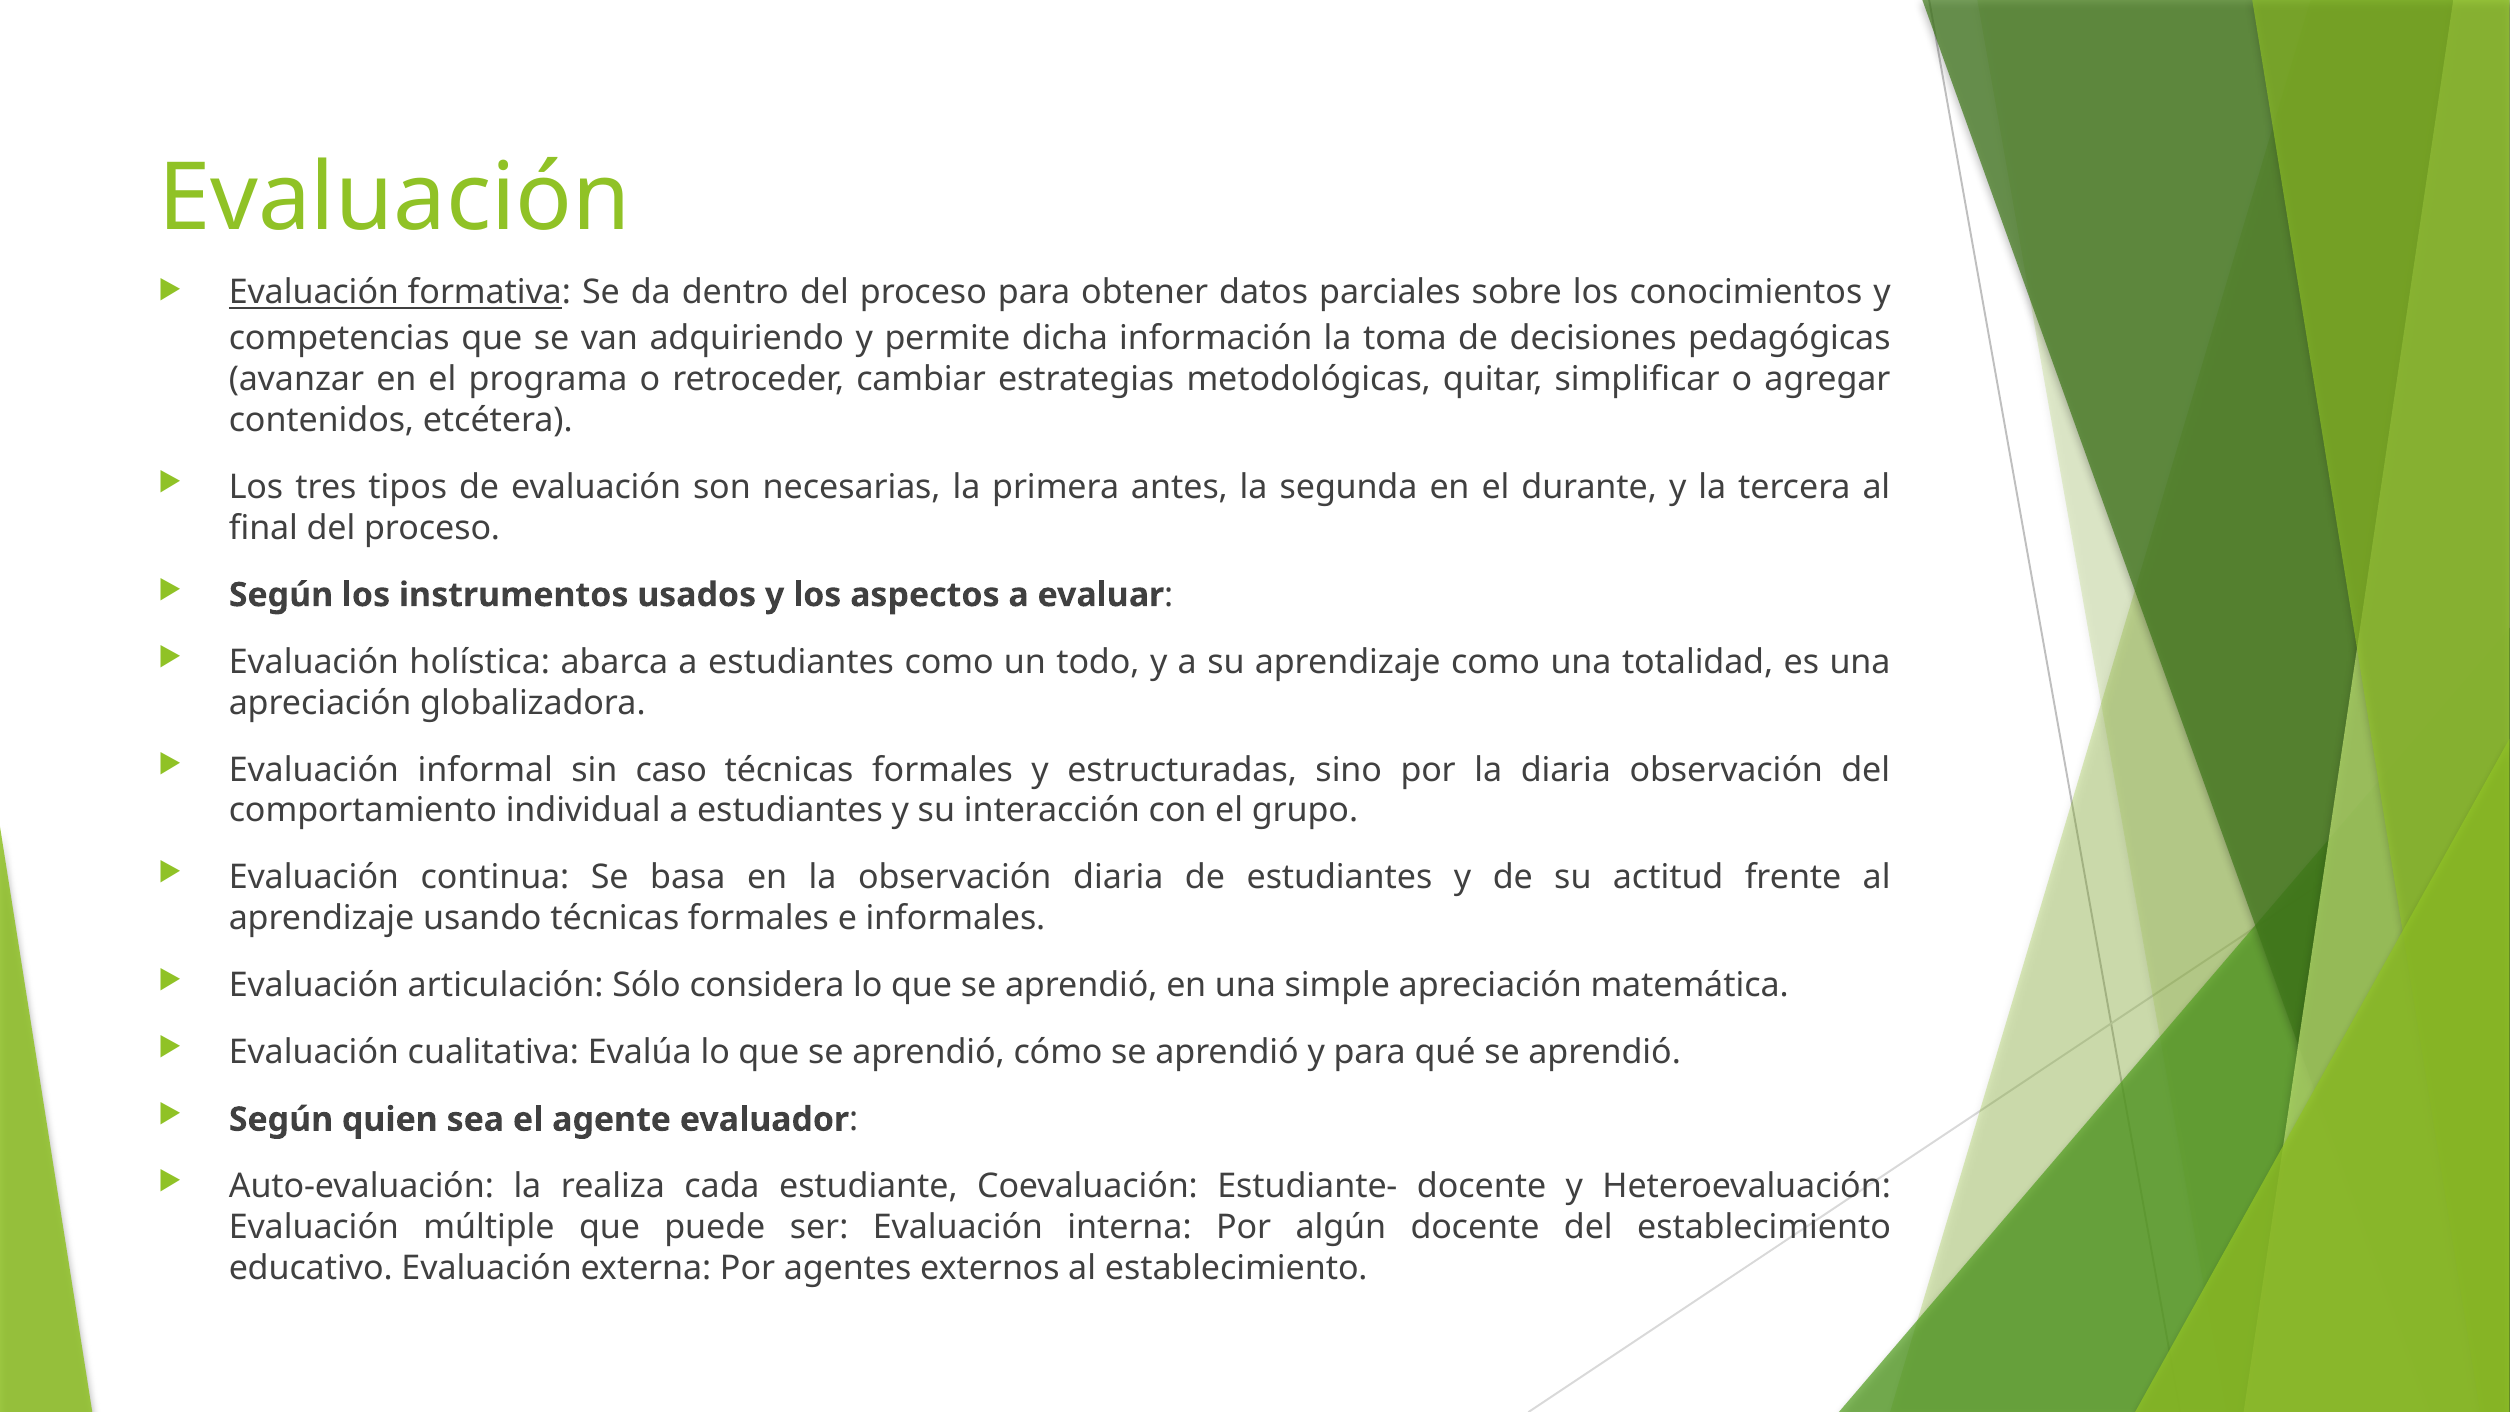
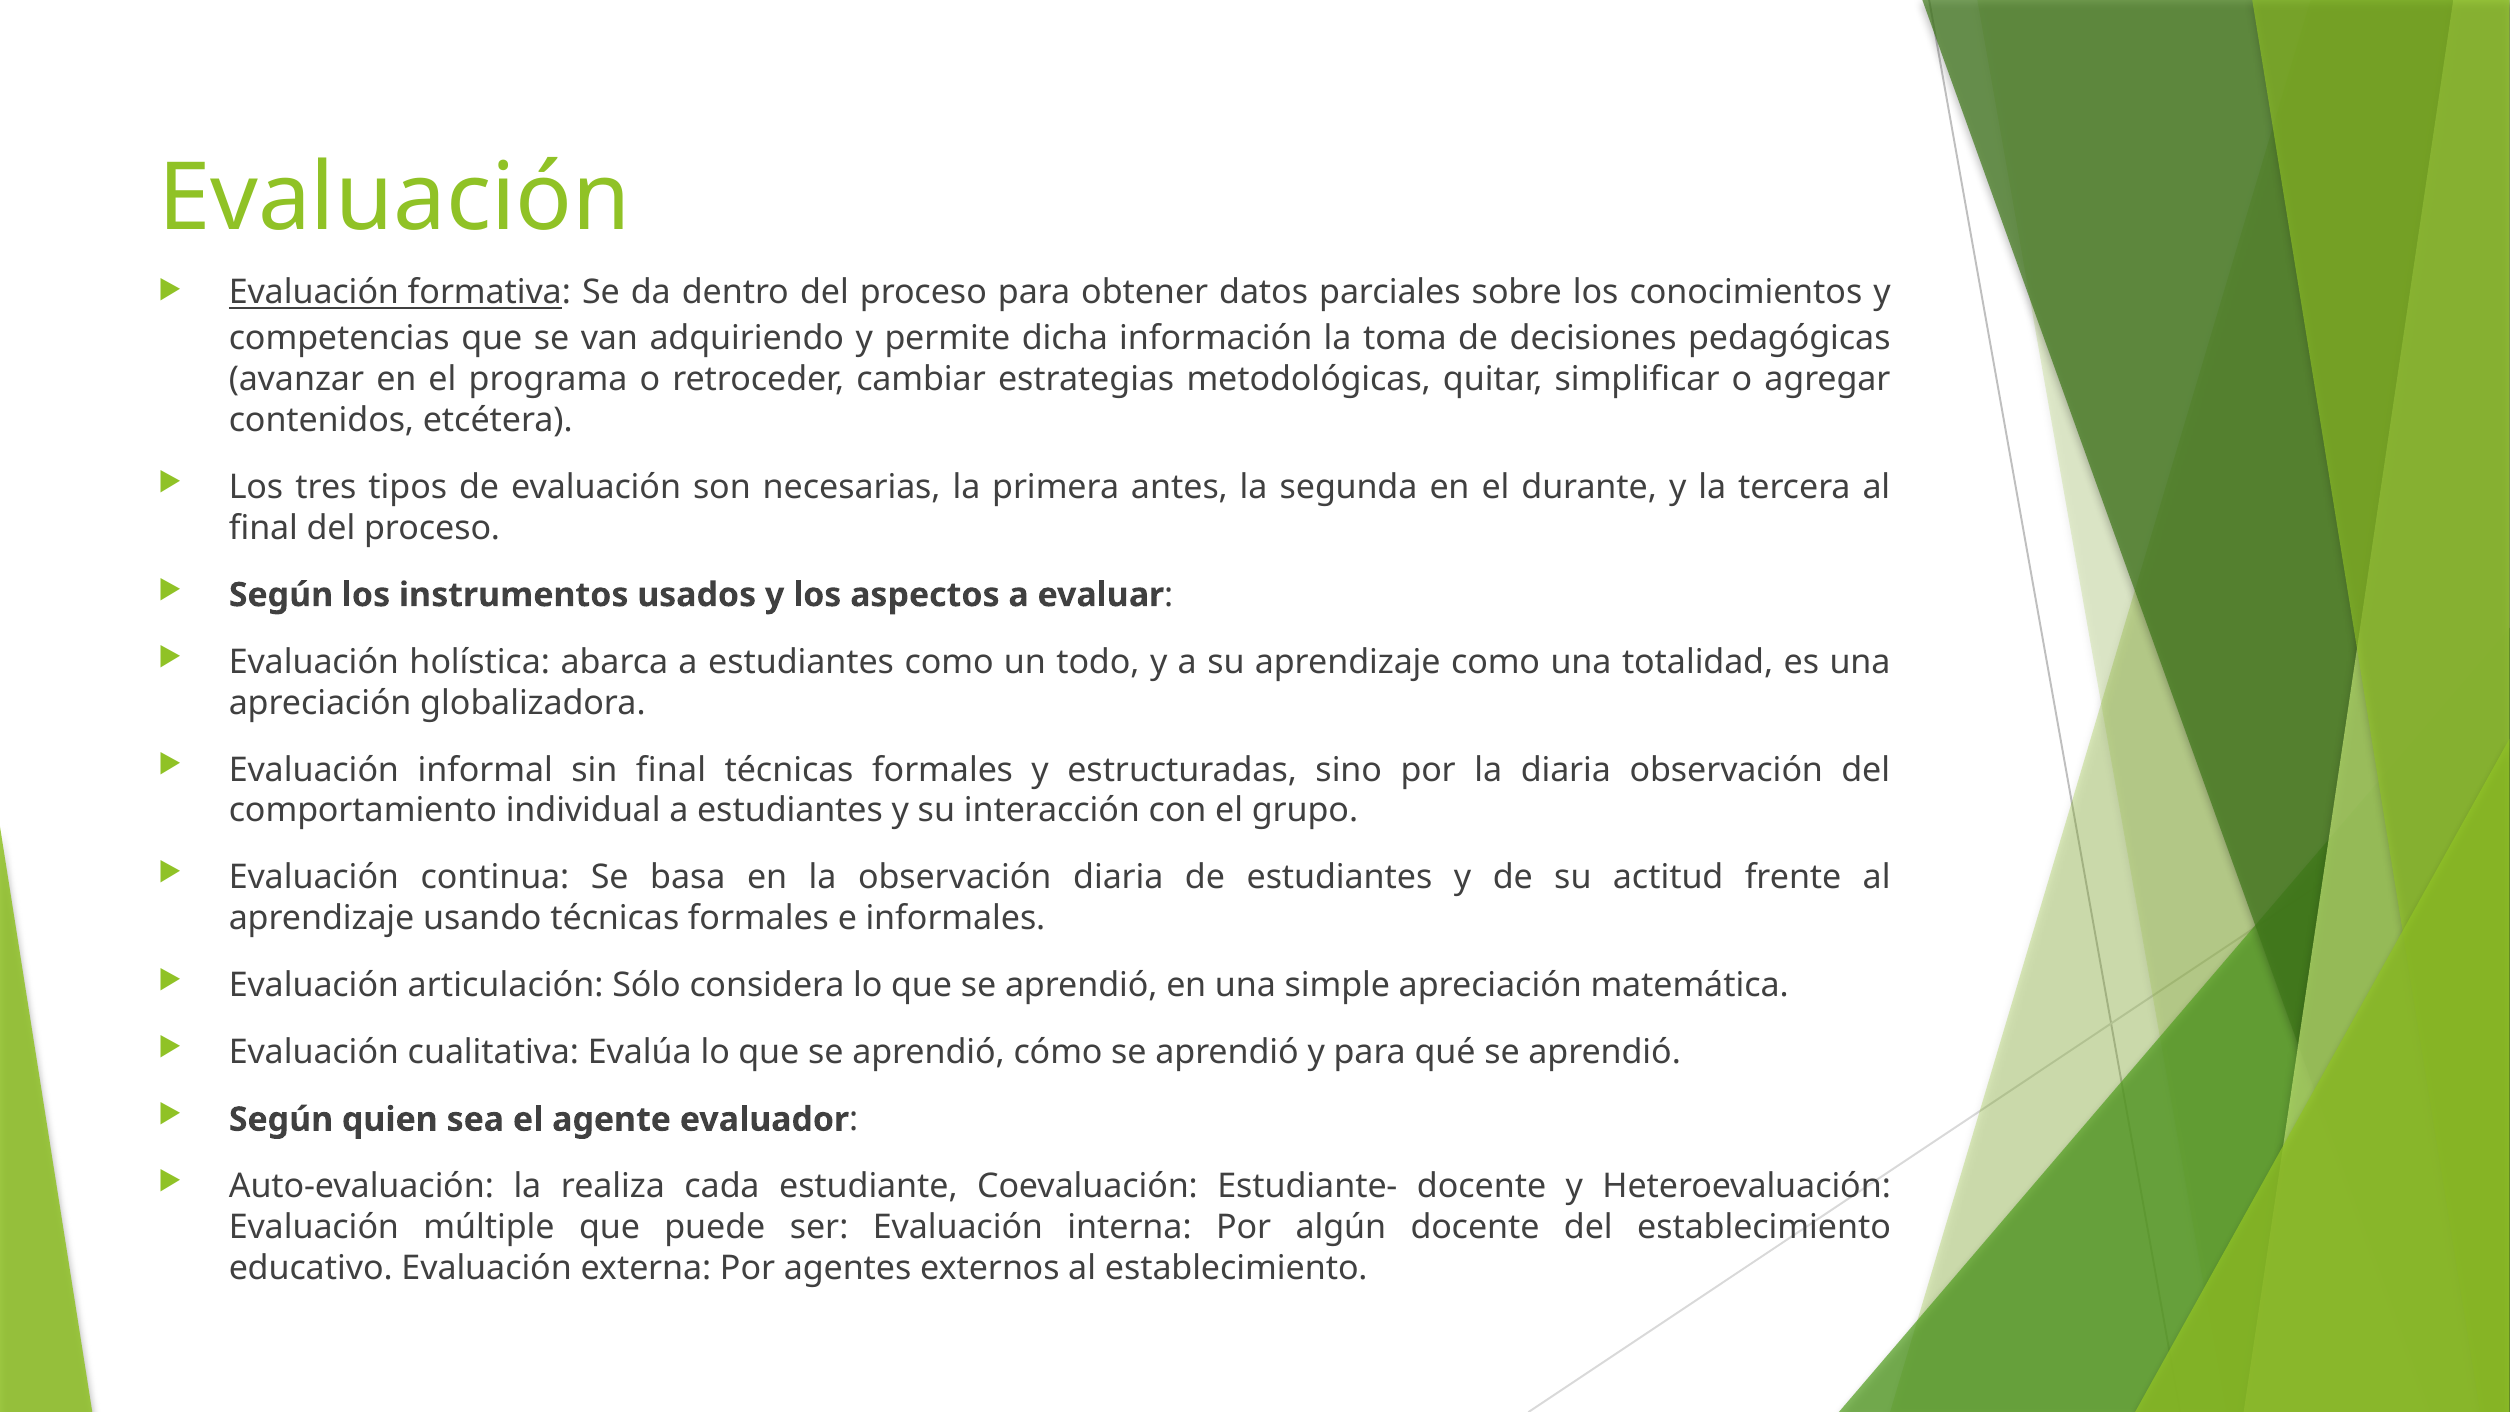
sin caso: caso -> final
